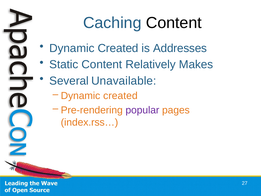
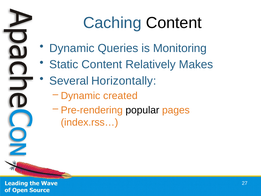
Created at (118, 48): Created -> Queries
Addresses: Addresses -> Monitoring
Unavailable: Unavailable -> Horizontally
popular colour: purple -> black
